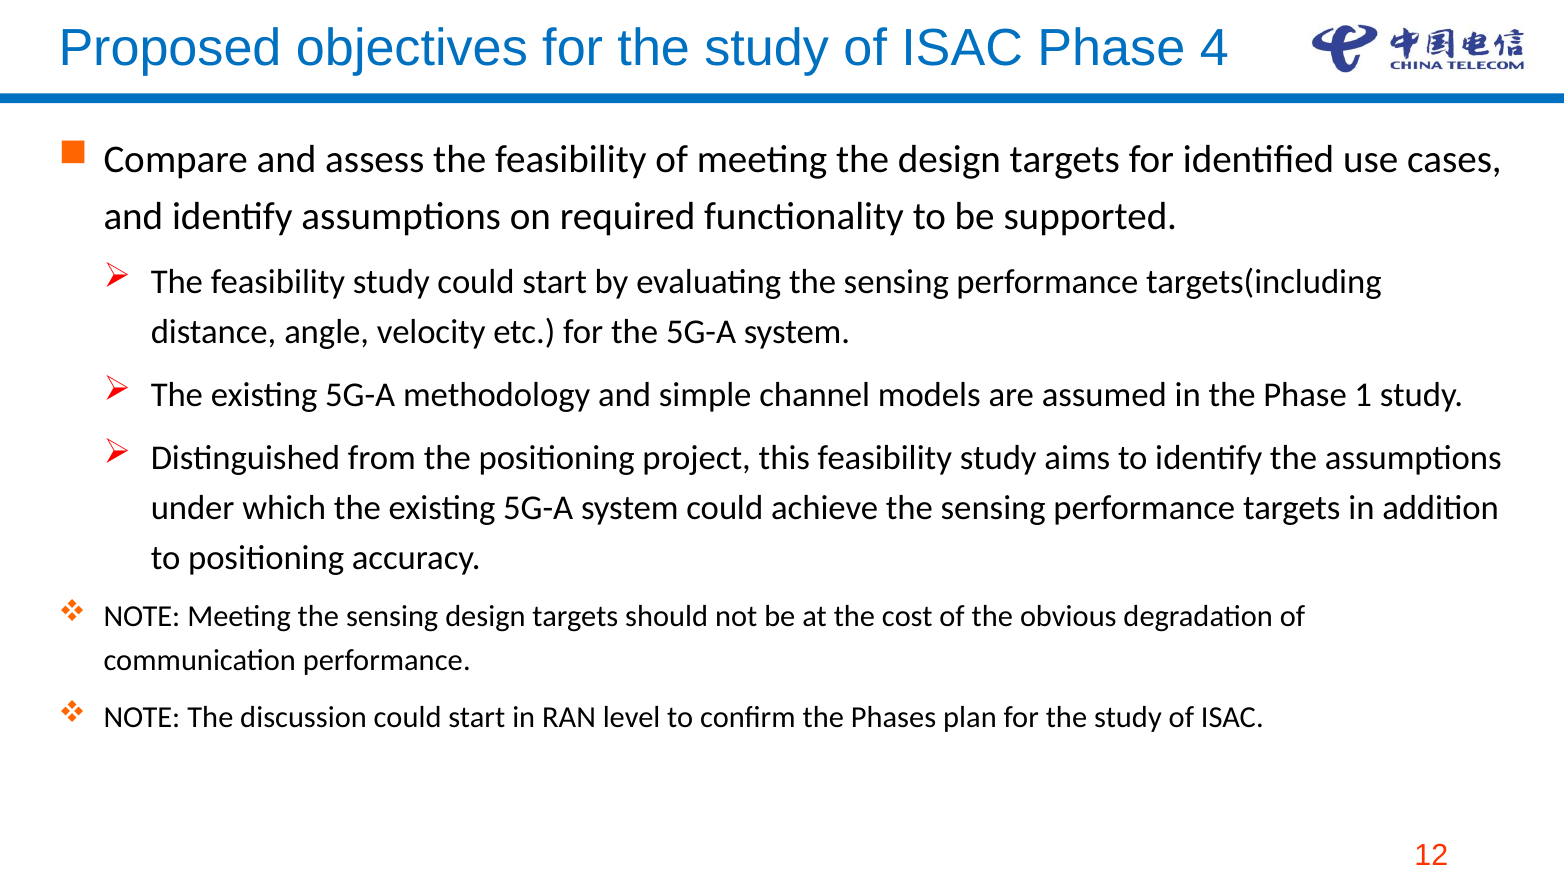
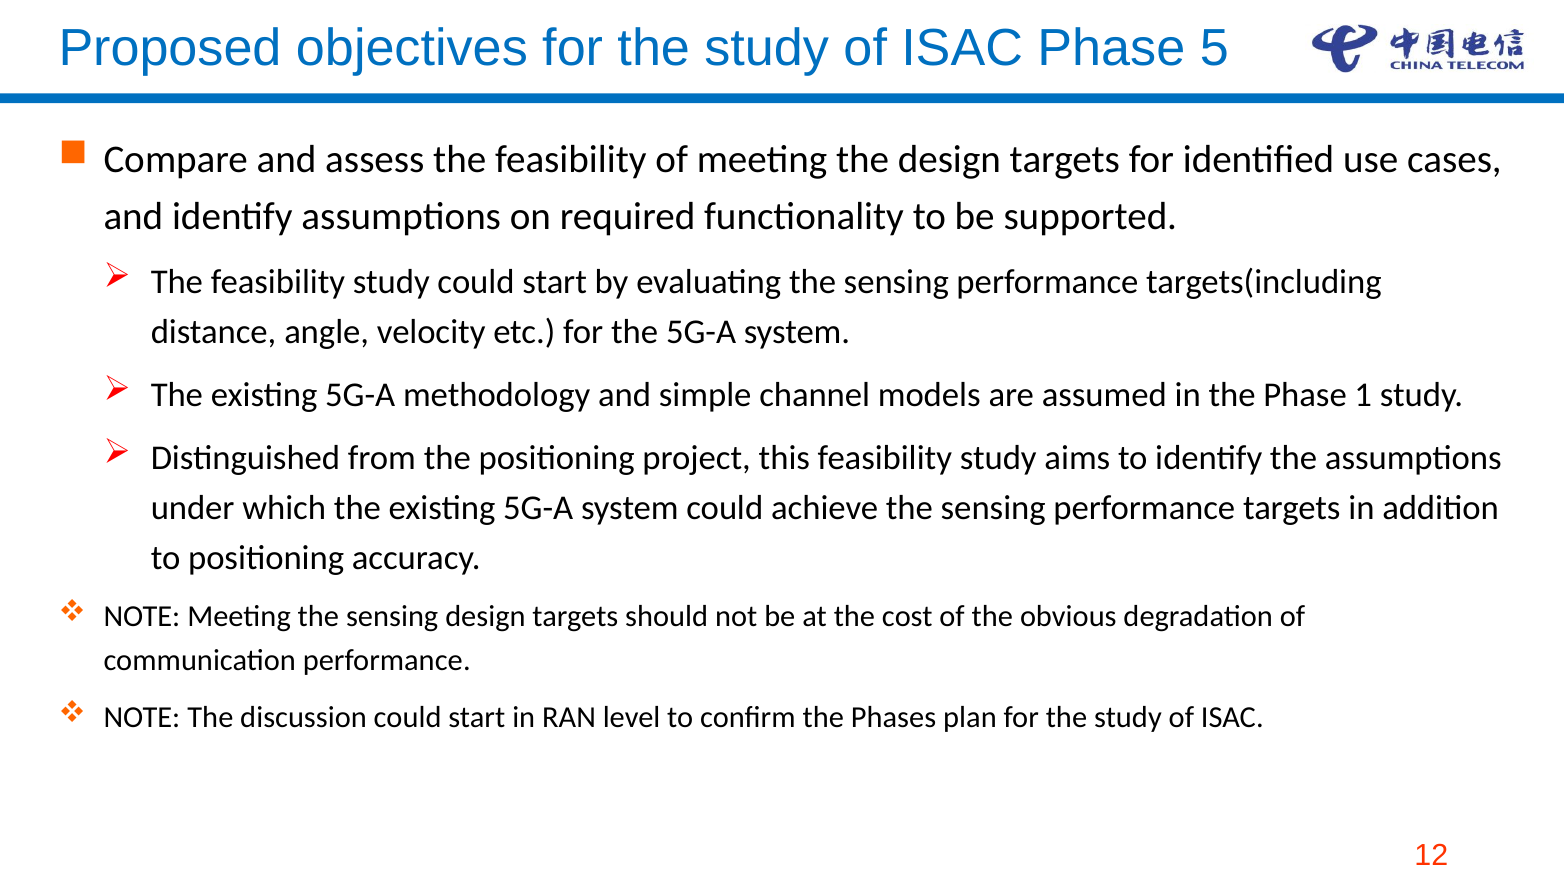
4: 4 -> 5
